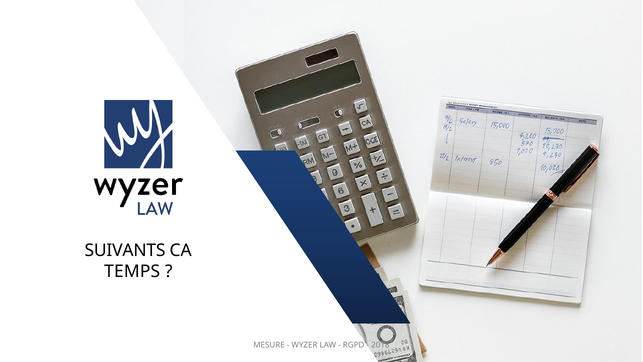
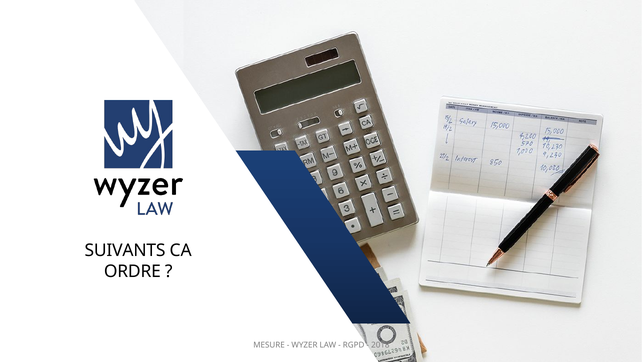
TEMPS: TEMPS -> ORDRE
